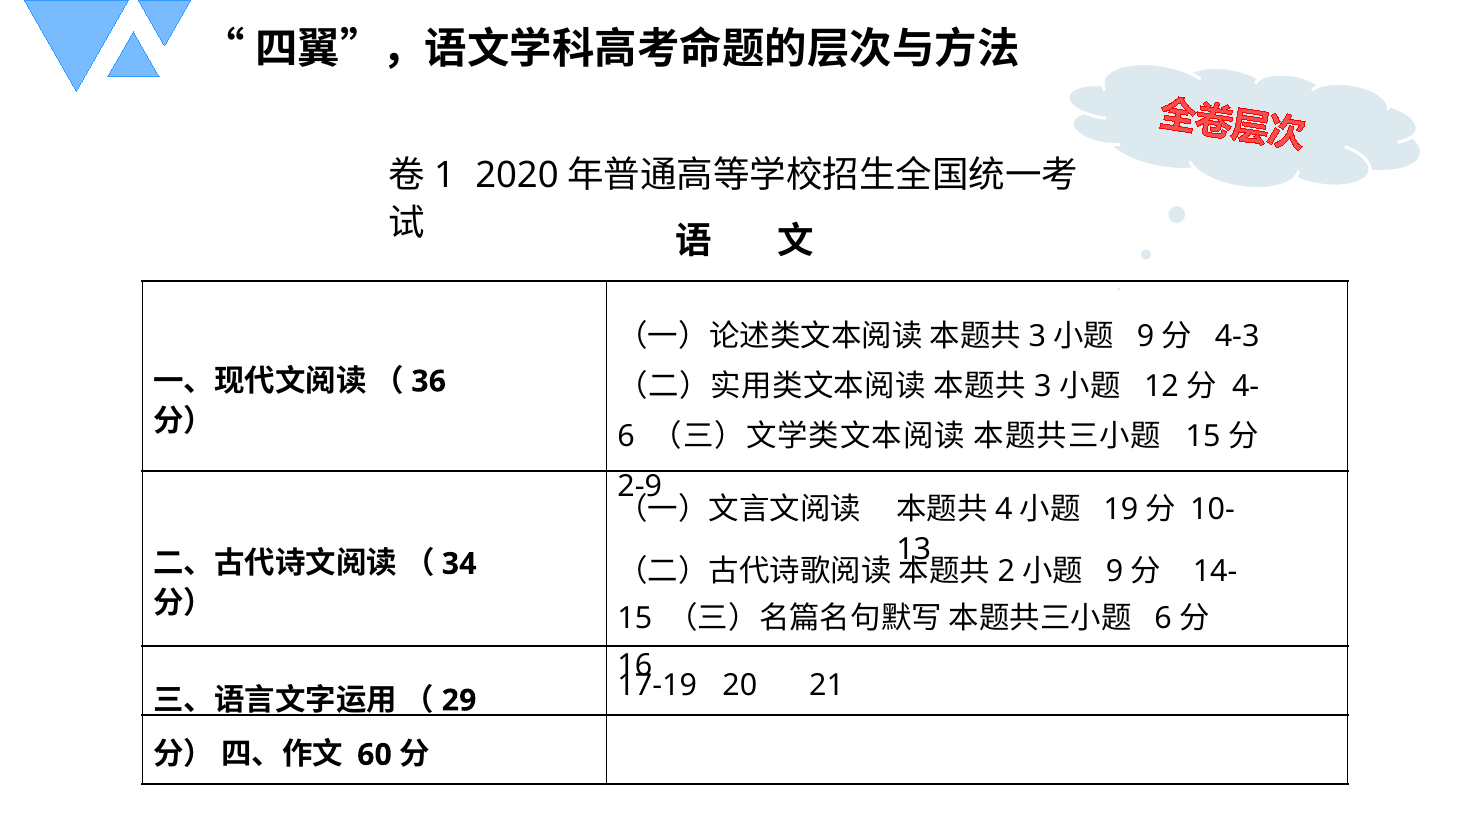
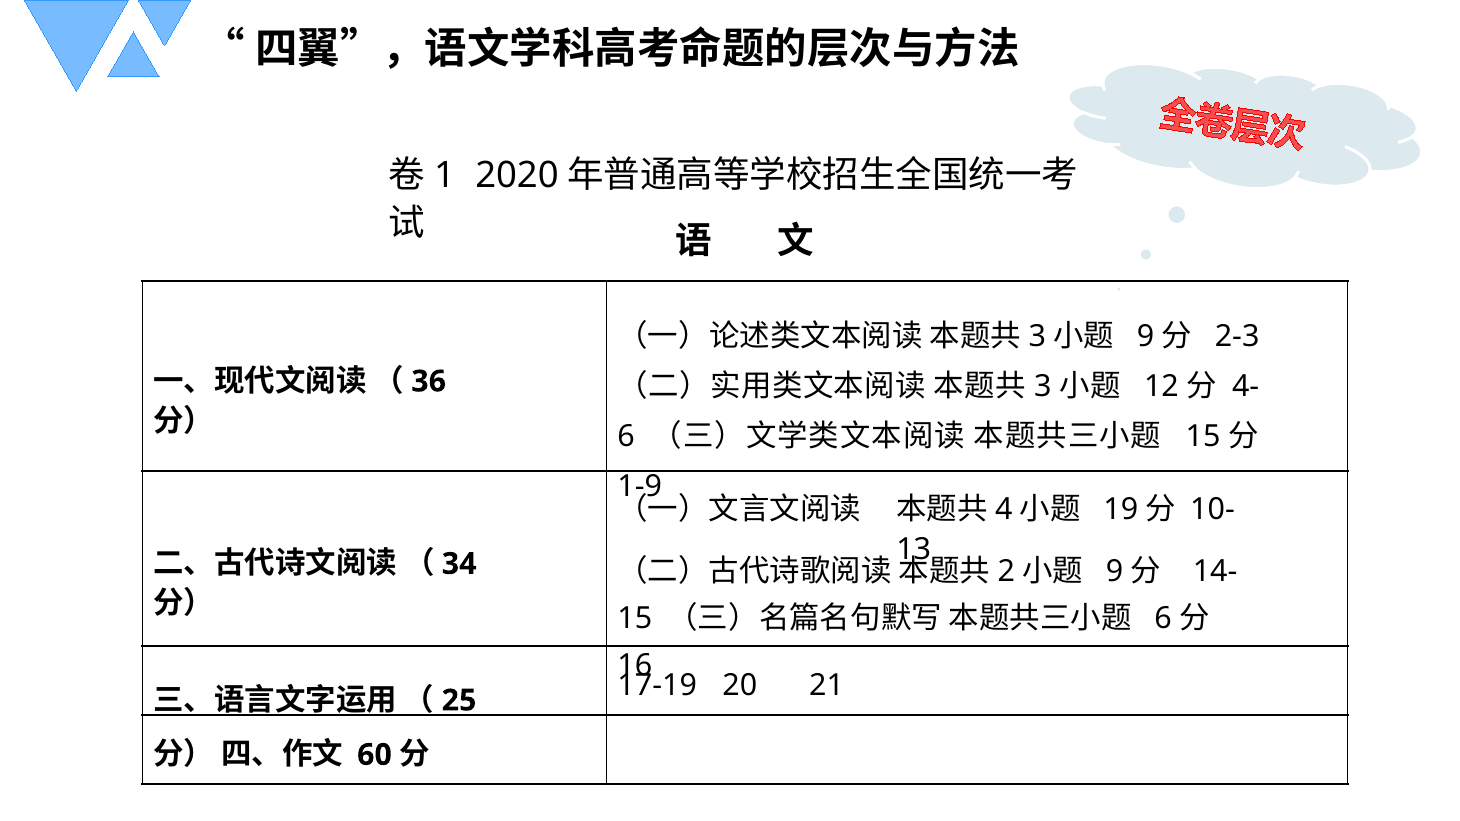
4-3: 4-3 -> 2-3
2-9: 2-9 -> 1-9
29: 29 -> 25
